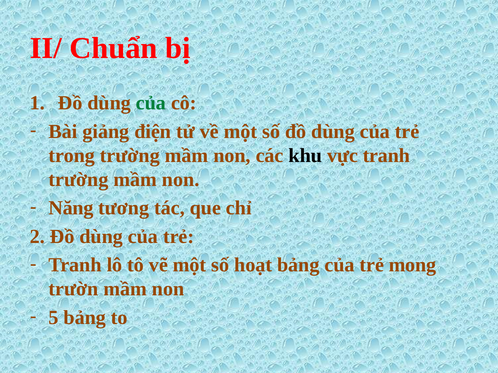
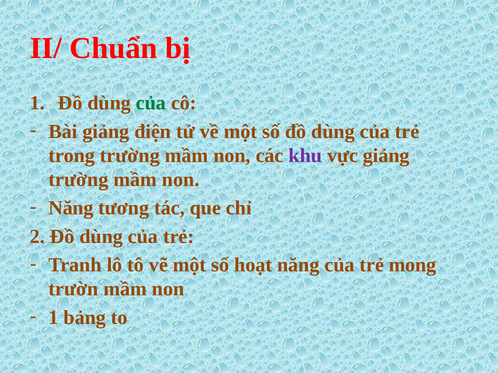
khu colour: black -> purple
vực tranh: tranh -> giảng
hoạt bảng: bảng -> năng
5 at (54, 318): 5 -> 1
